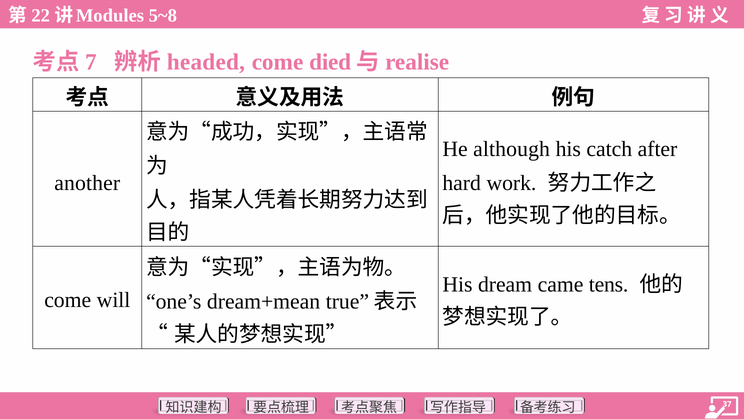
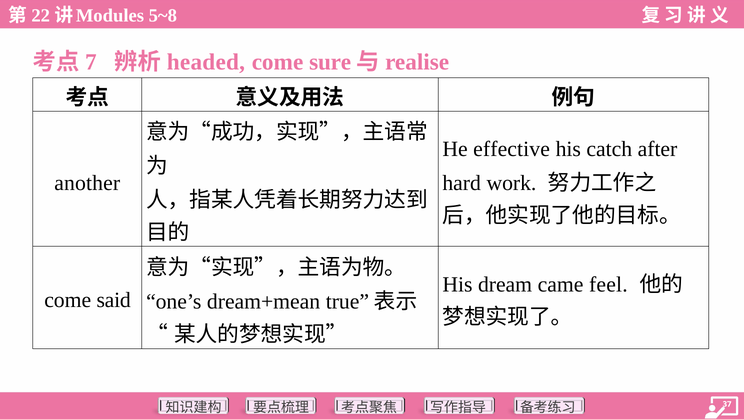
died: died -> sure
although: although -> effective
tens: tens -> feel
will: will -> said
